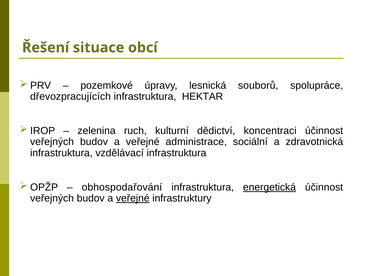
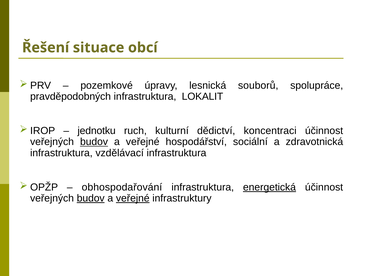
dřevozpracujících: dřevozpracujících -> pravděpodobných
HEKTAR: HEKTAR -> LOKALIT
zelenina: zelenina -> jednotku
budov at (94, 142) underline: none -> present
administrace: administrace -> hospodářství
budov at (91, 198) underline: none -> present
